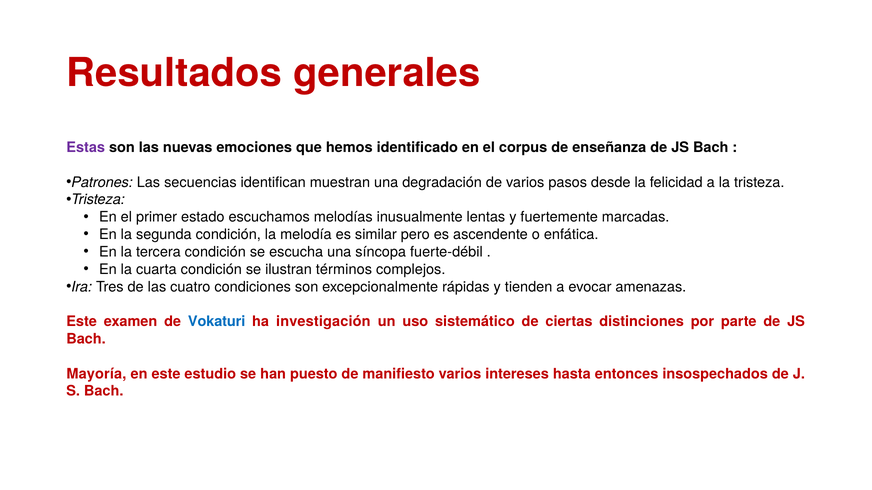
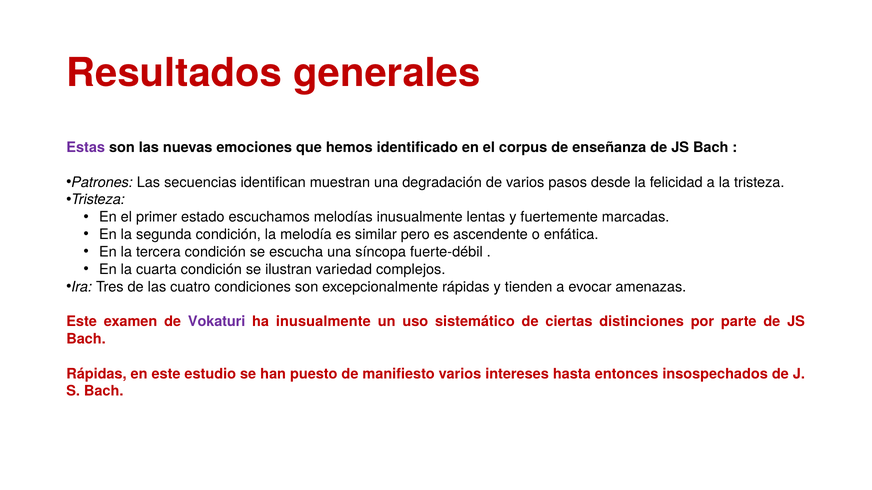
términos: términos -> variedad
Vokaturi colour: blue -> purple
ha investigación: investigación -> inusualmente
Mayoría at (96, 374): Mayoría -> Rápidas
